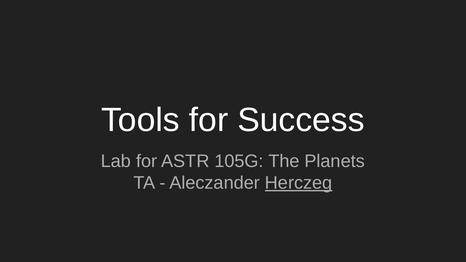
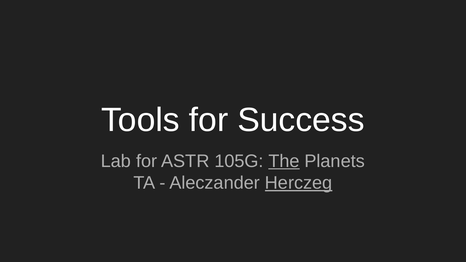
The underline: none -> present
